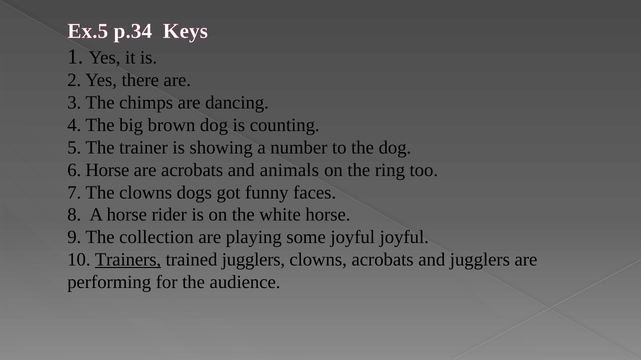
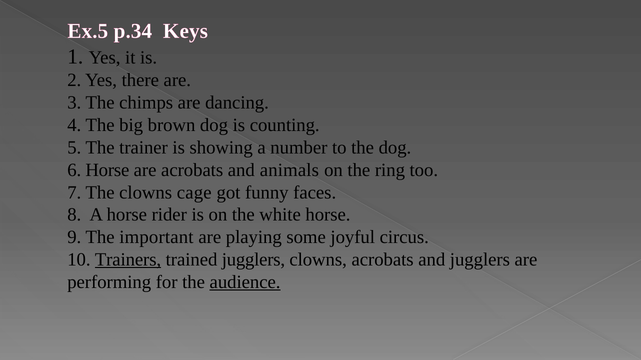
dogs: dogs -> cage
collection: collection -> important
joyful joyful: joyful -> circus
audience underline: none -> present
